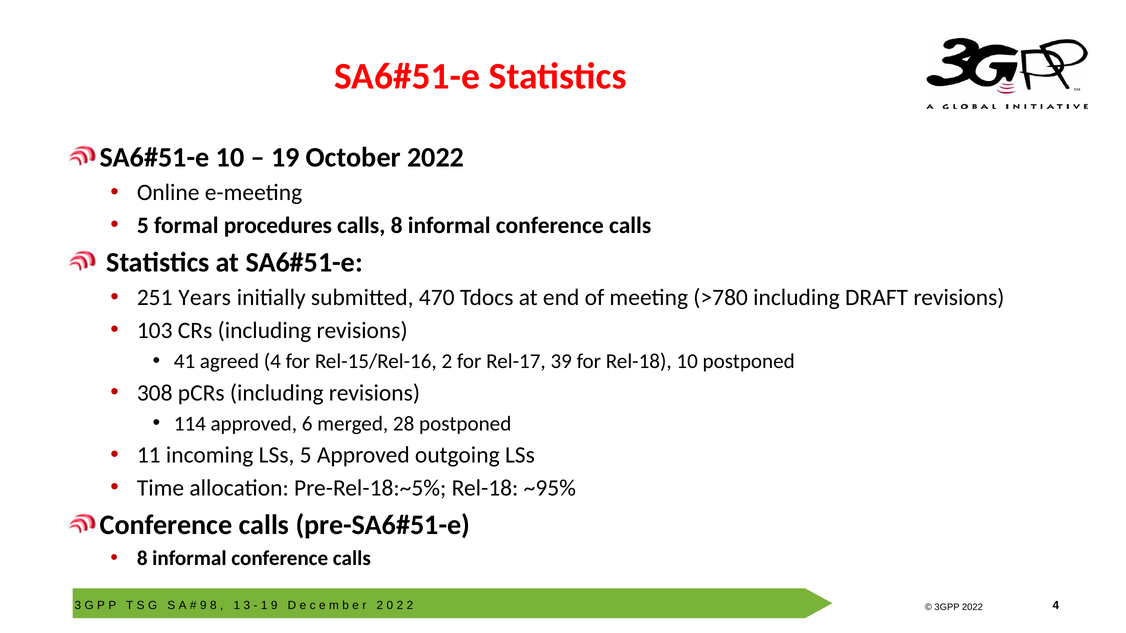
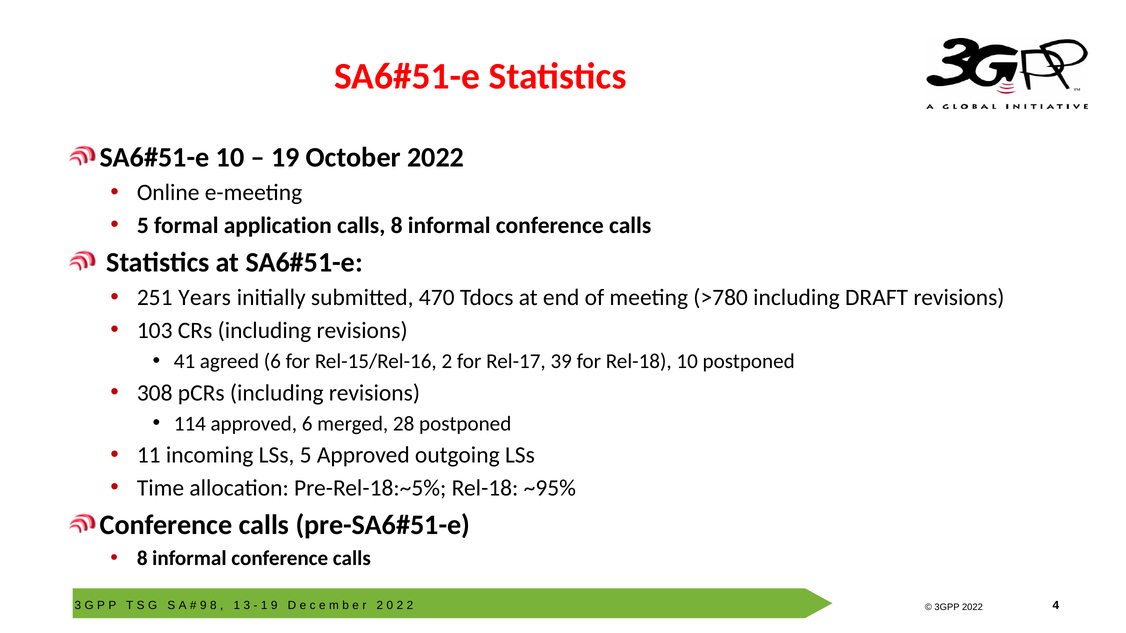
procedures: procedures -> application
agreed 4: 4 -> 6
